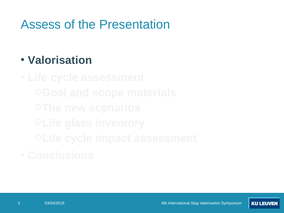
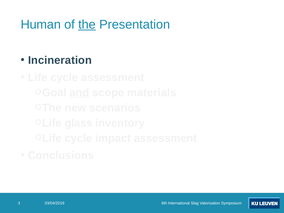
Assess: Assess -> Human
the underline: none -> present
Valorisation at (60, 60): Valorisation -> Incineration
